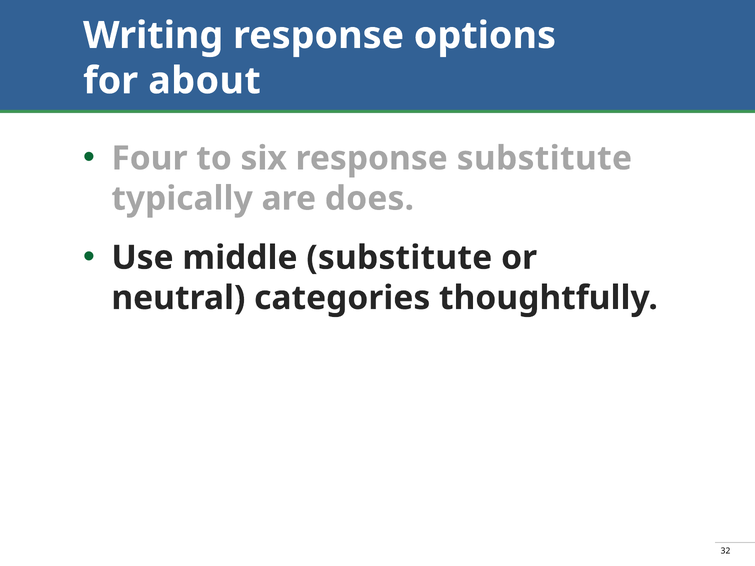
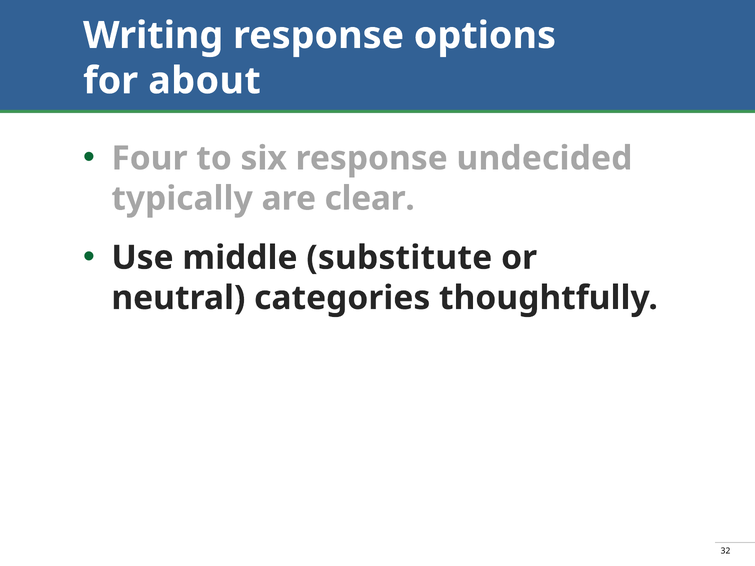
response substitute: substitute -> undecided
does: does -> clear
